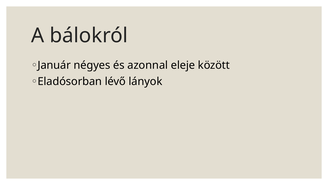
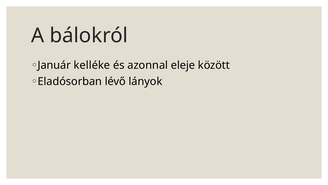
négyes: négyes -> kelléke
